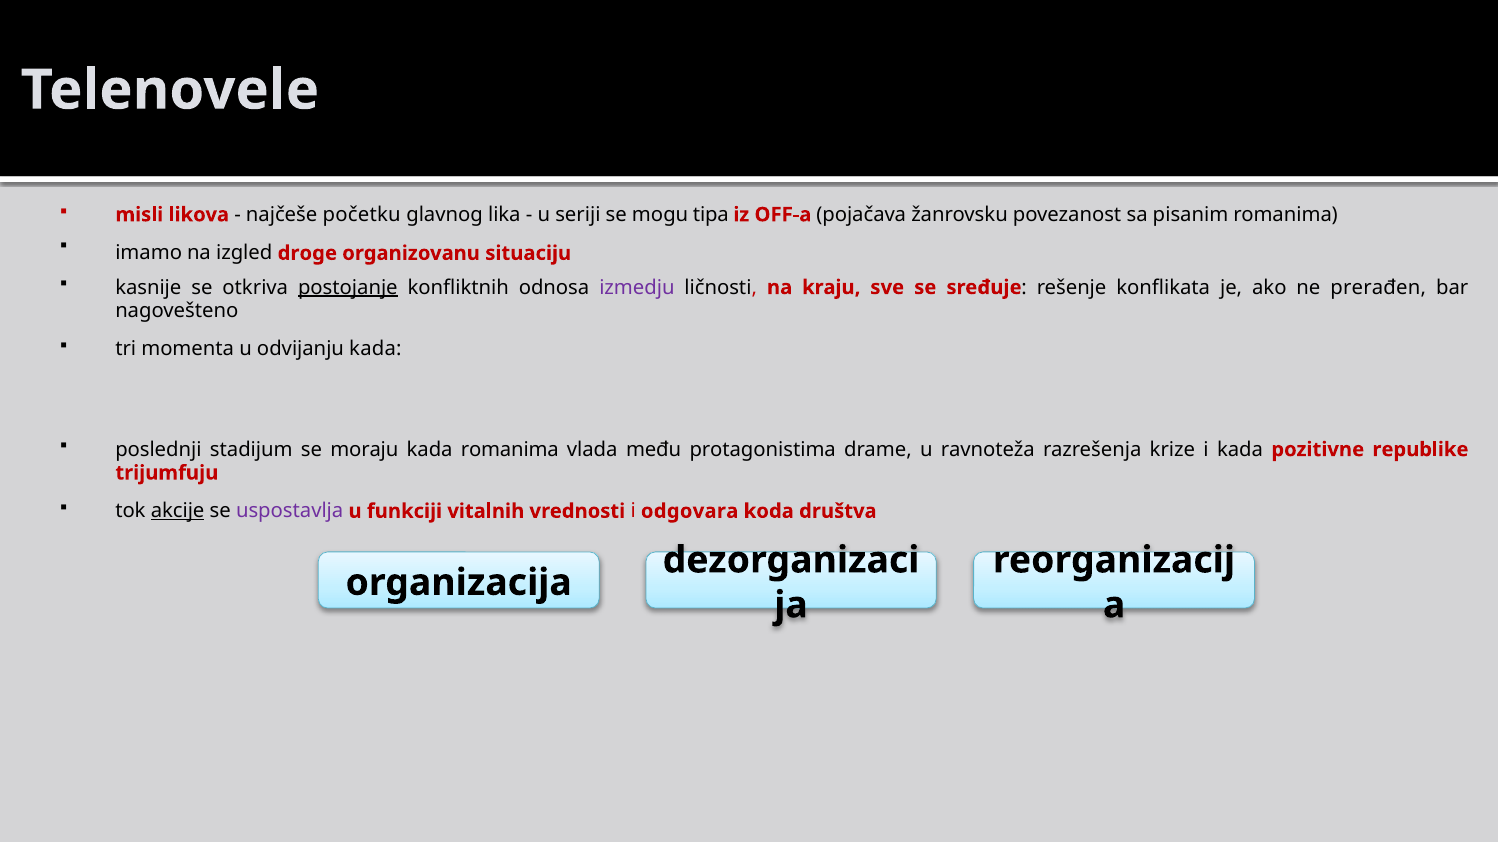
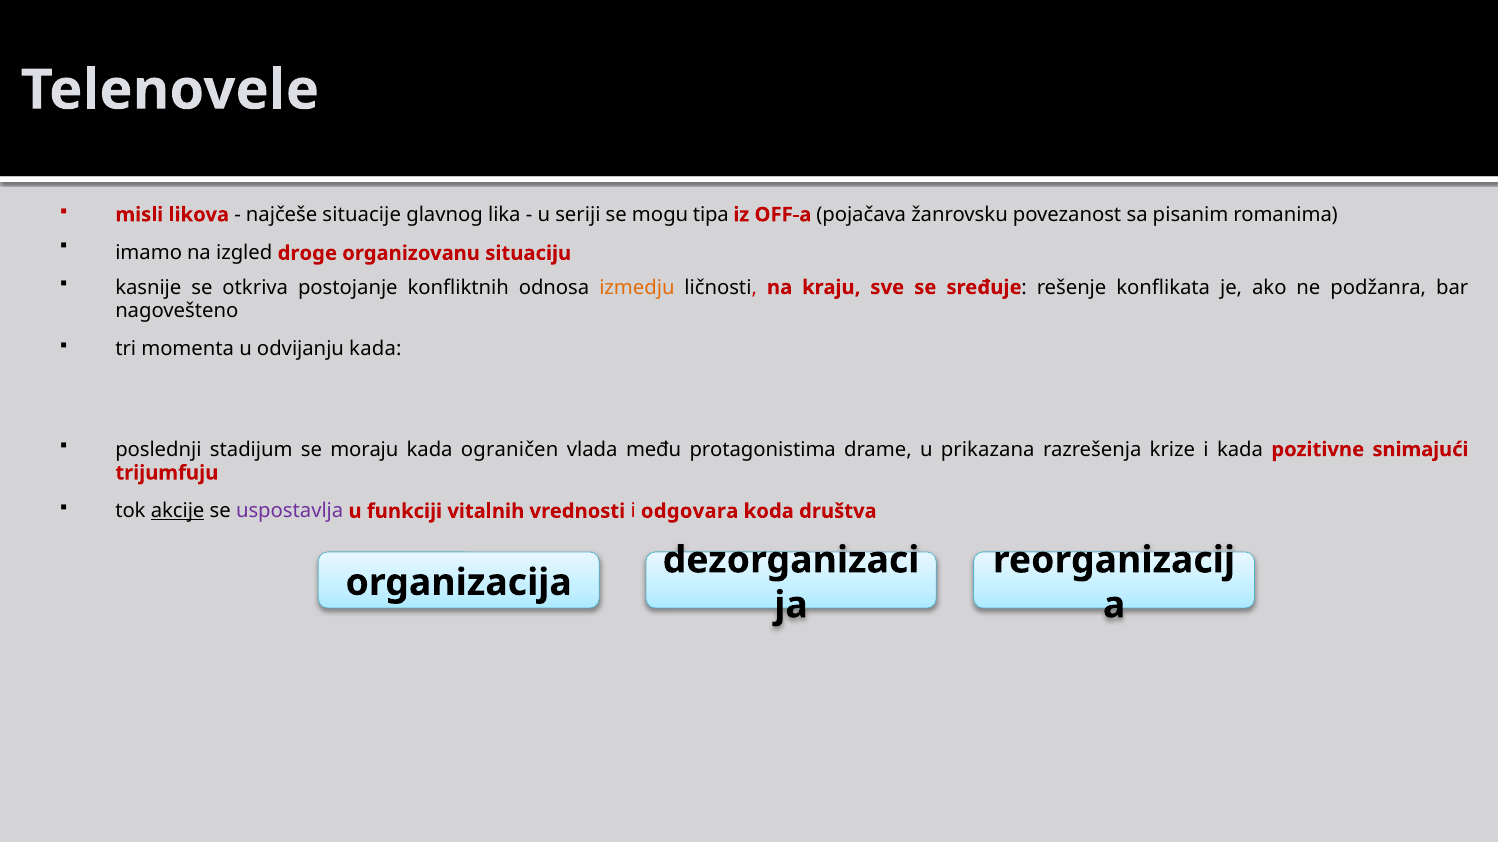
početku: početku -> situacije
postojanje underline: present -> none
izmedju colour: purple -> orange
prerađen: prerađen -> podžanra
kada romanima: romanima -> ograničen
ravnoteža: ravnoteža -> prikazana
republike: republike -> snimajući
